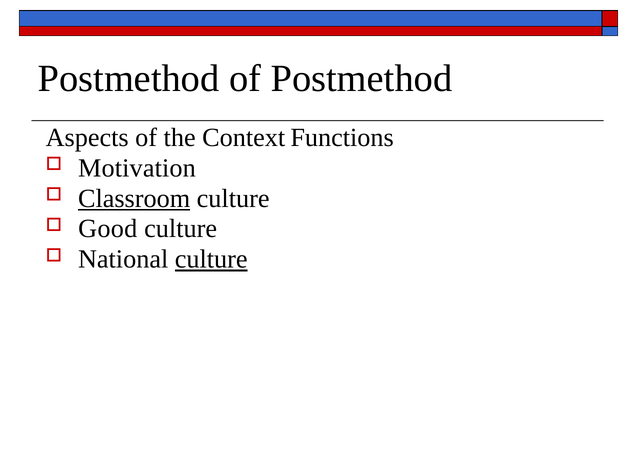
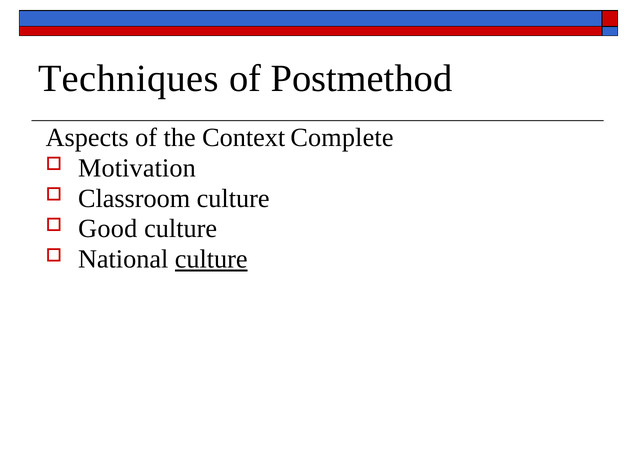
Postmethod at (129, 79): Postmethod -> Techniques
Functions: Functions -> Complete
Classroom underline: present -> none
